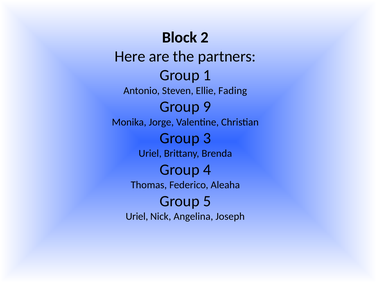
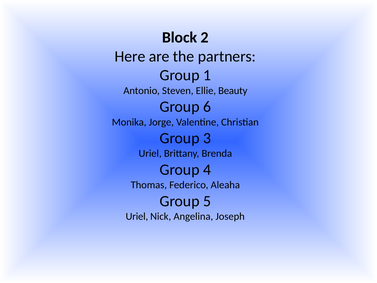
Fading: Fading -> Beauty
9: 9 -> 6
